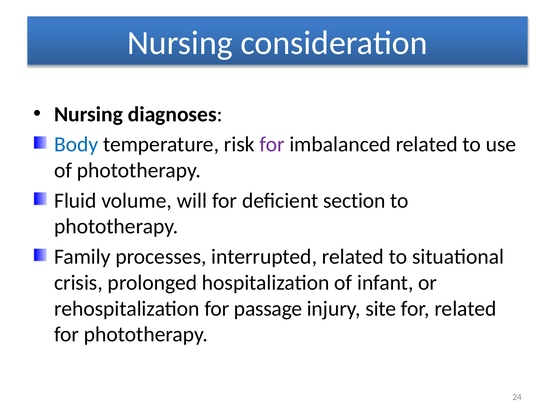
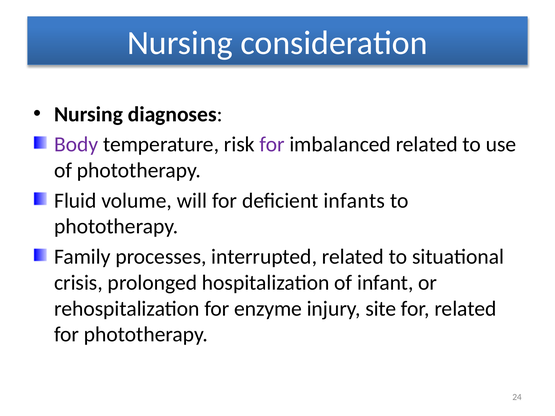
Body colour: blue -> purple
section: section -> infants
passage: passage -> enzyme
